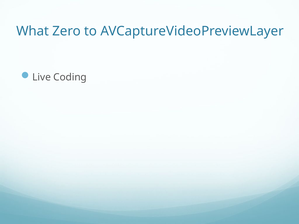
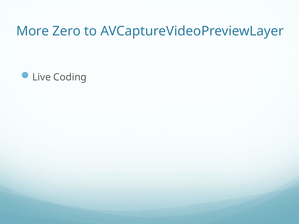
What: What -> More
